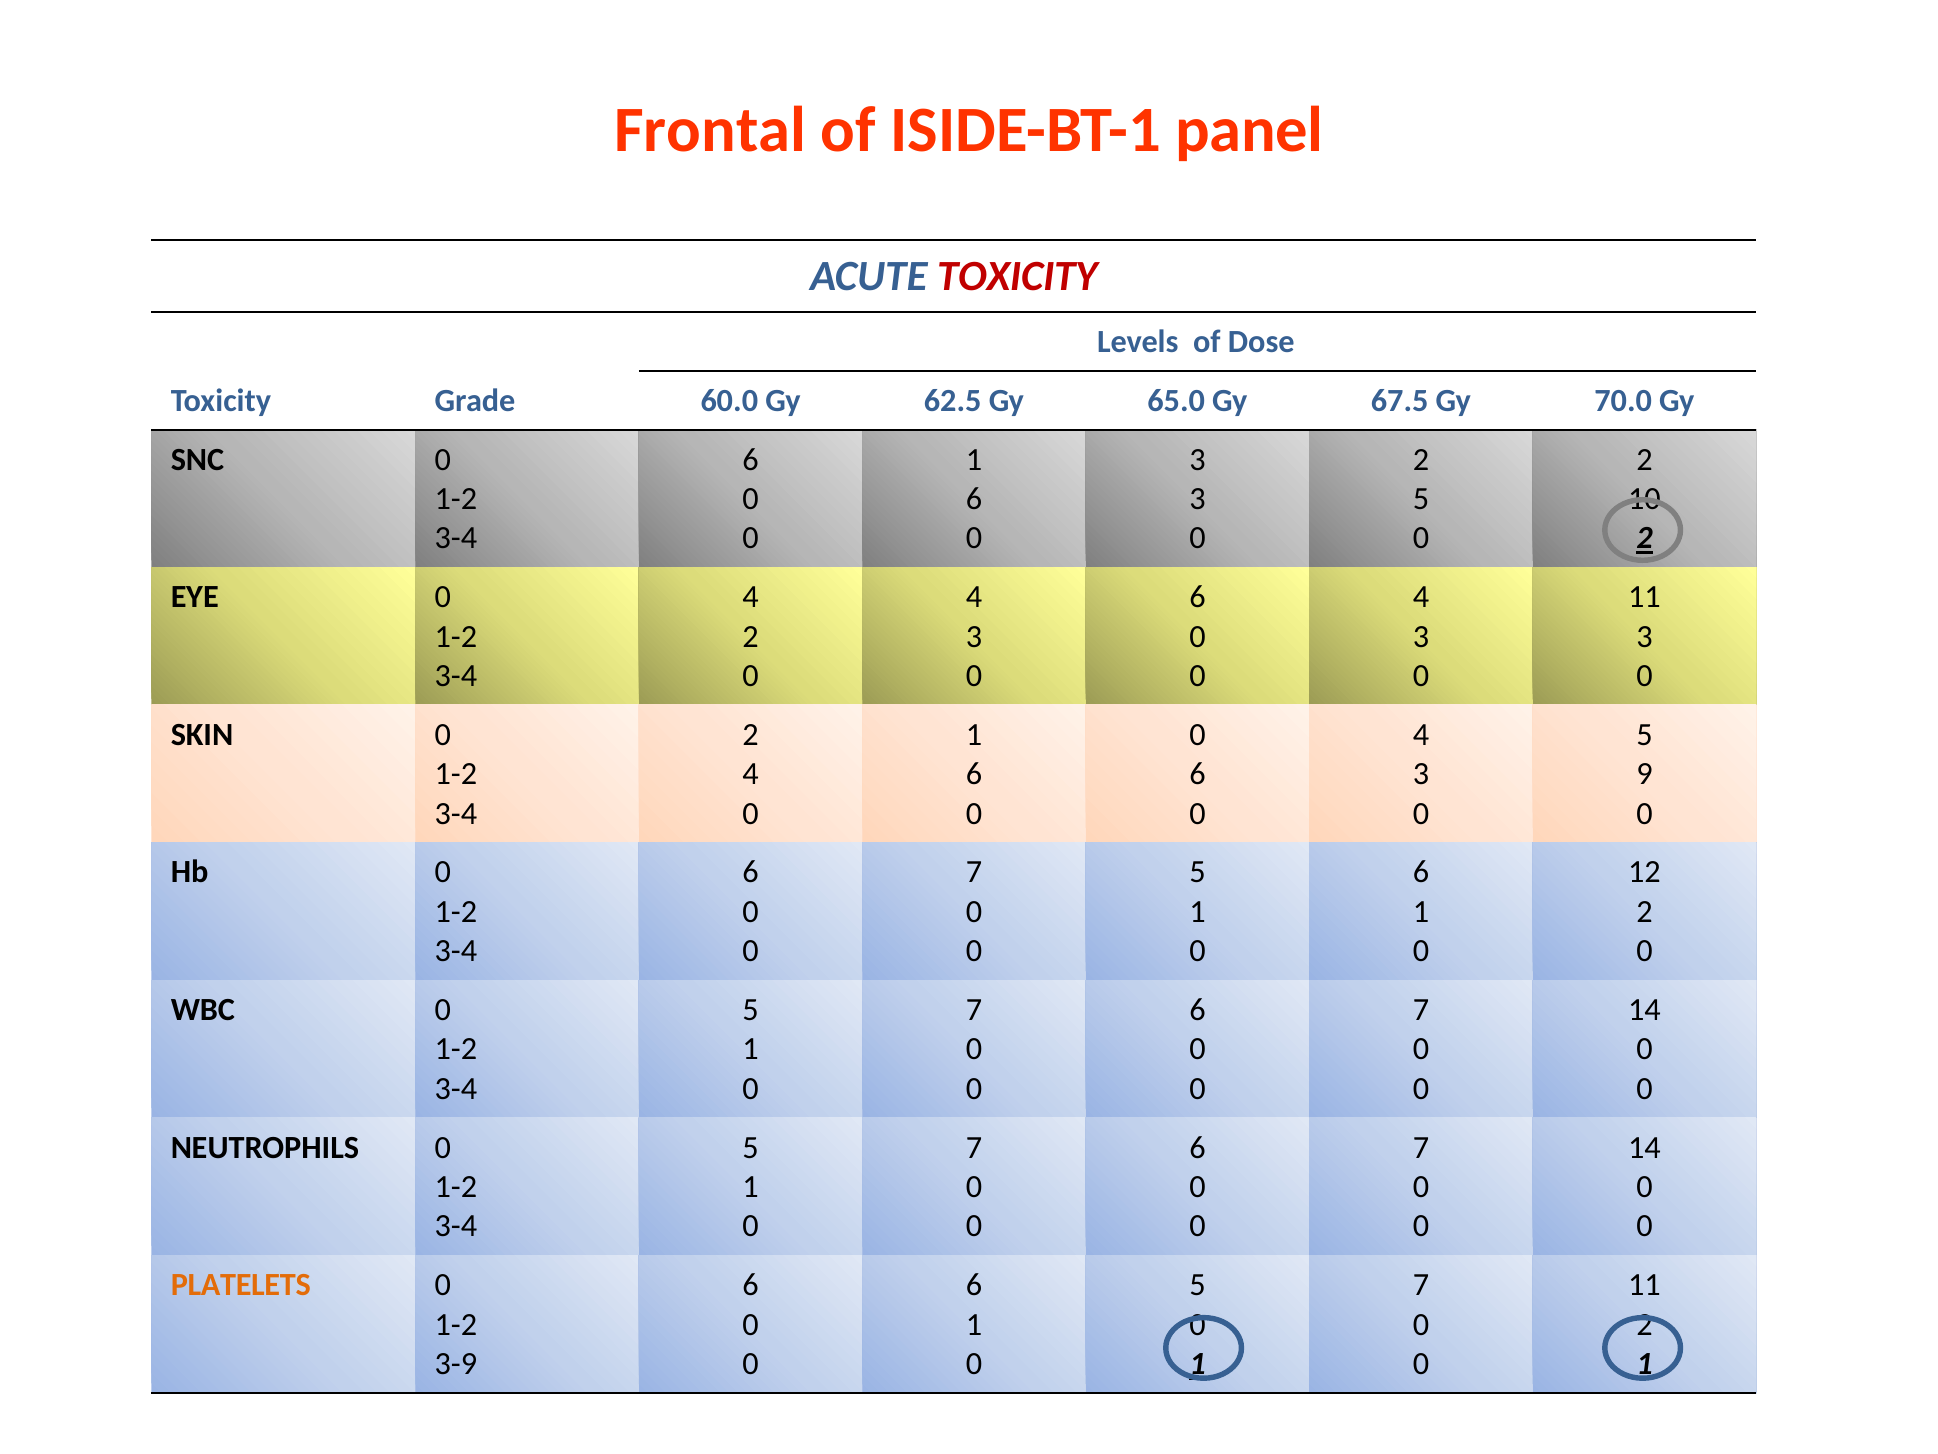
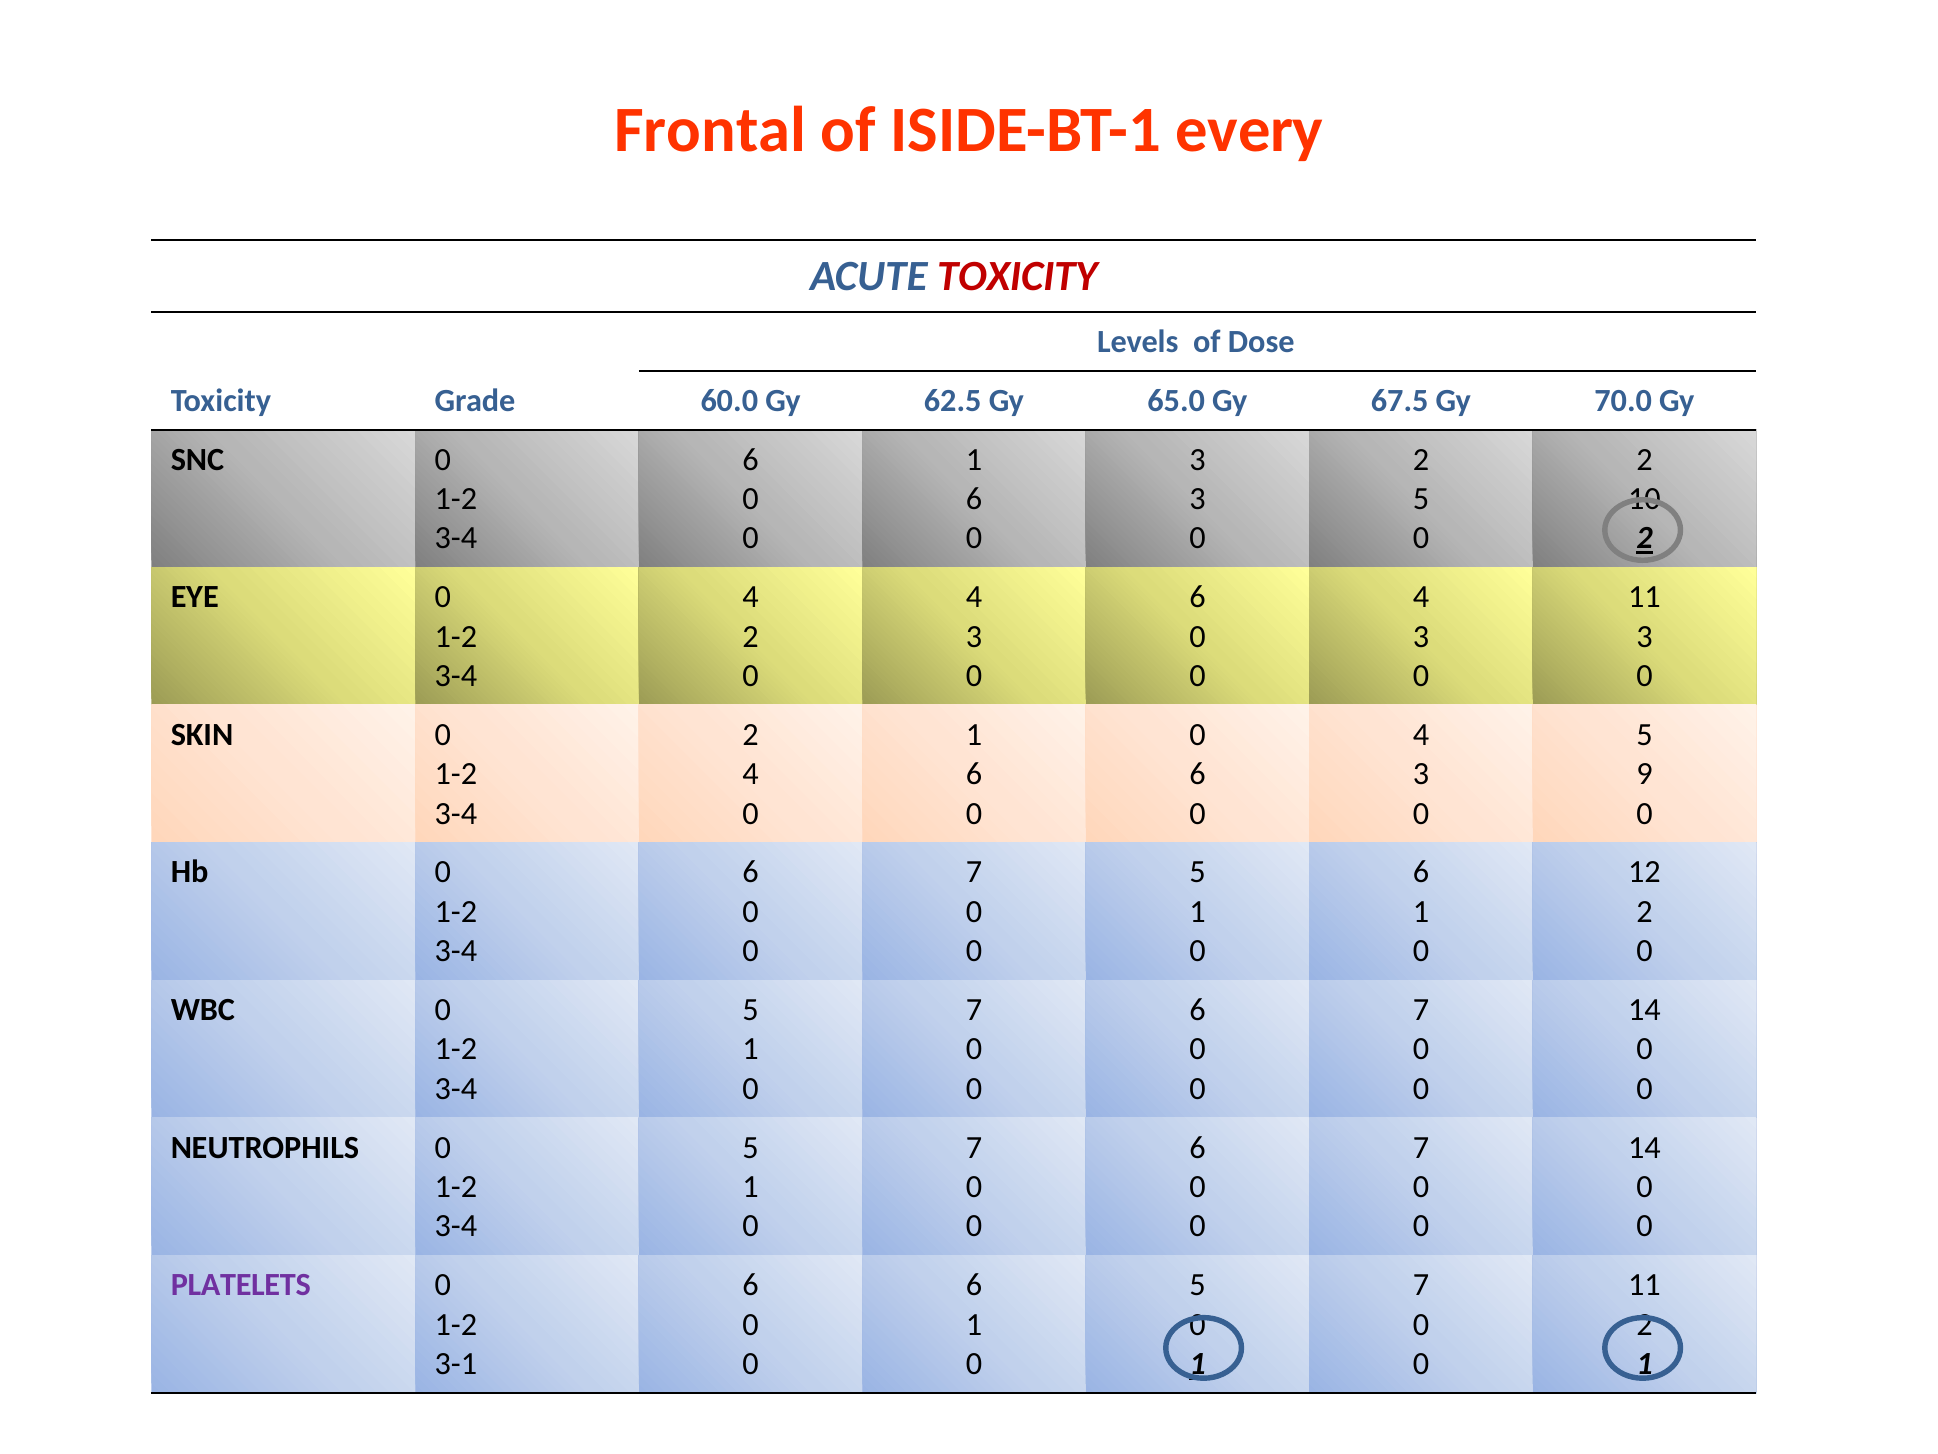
panel: panel -> every
PLATELETS colour: orange -> purple
3-9: 3-9 -> 3-1
